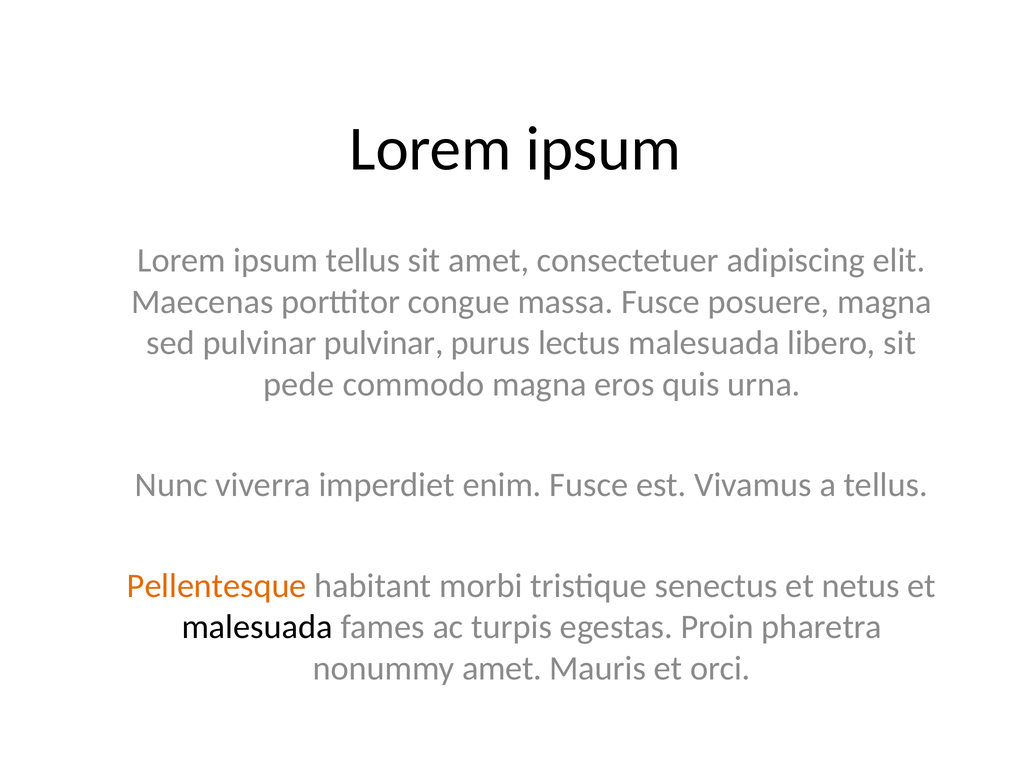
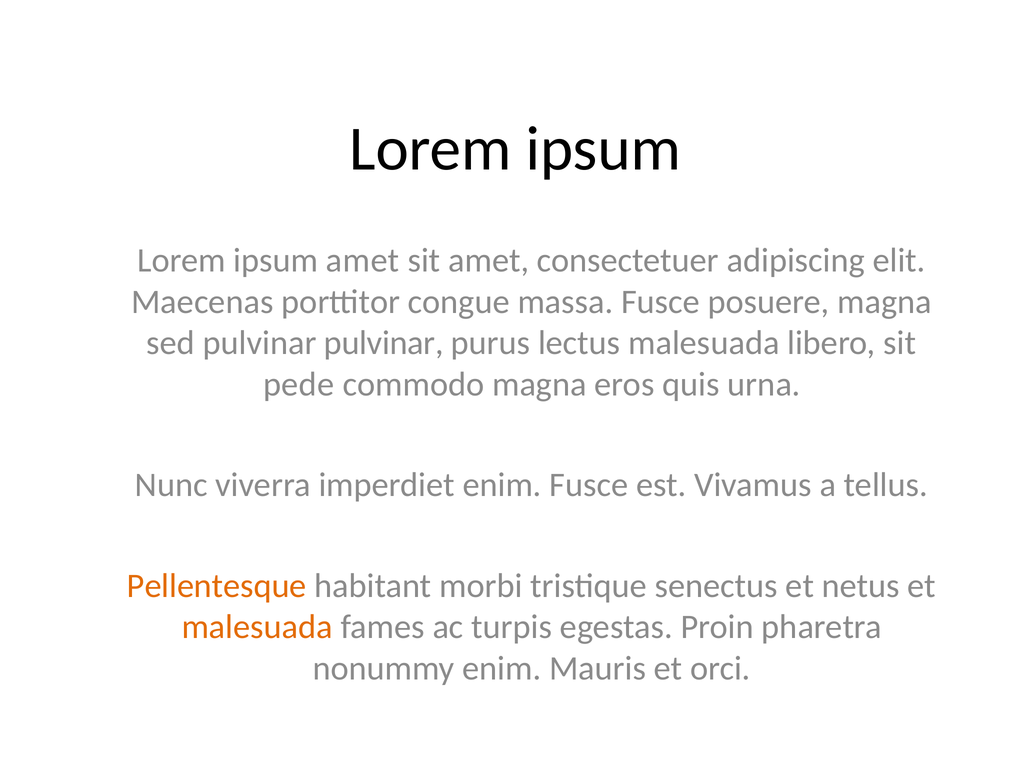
ipsum tellus: tellus -> amet
malesuada at (257, 627) colour: black -> orange
nonummy amet: amet -> enim
